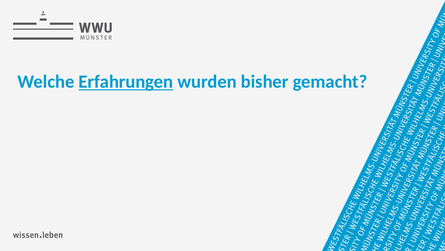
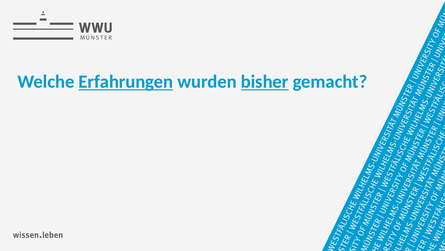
bisher underline: none -> present
